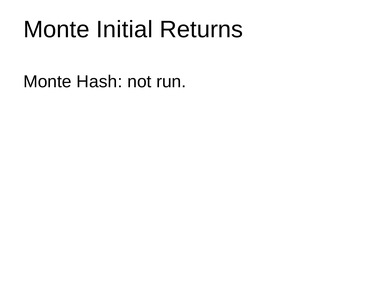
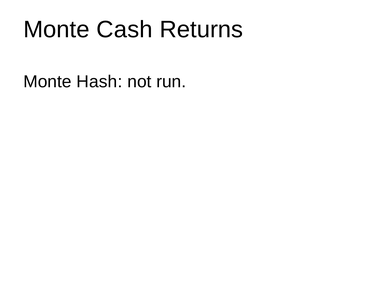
Initial: Initial -> Cash
